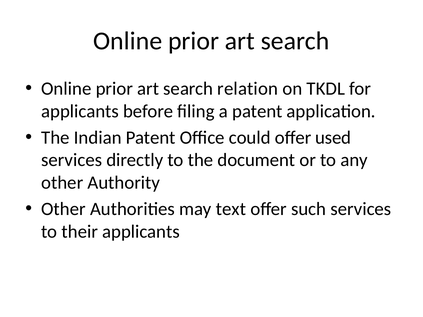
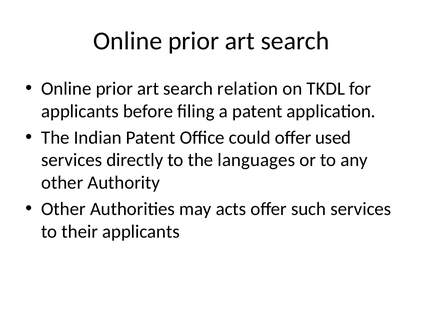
document: document -> languages
text: text -> acts
